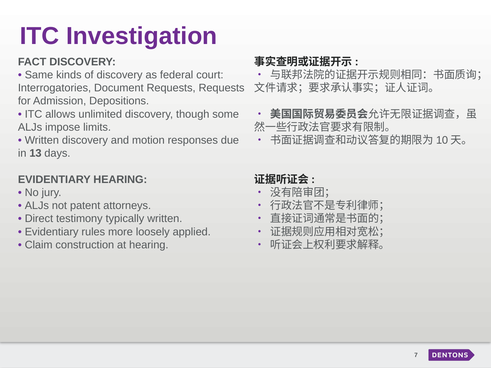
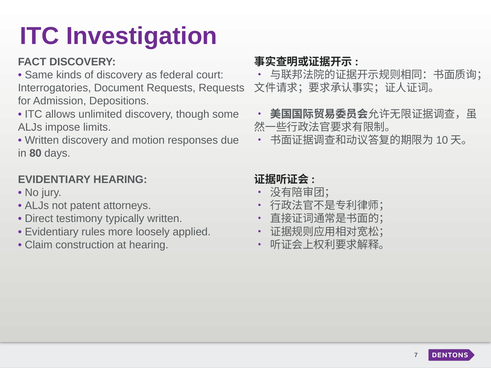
13: 13 -> 80
